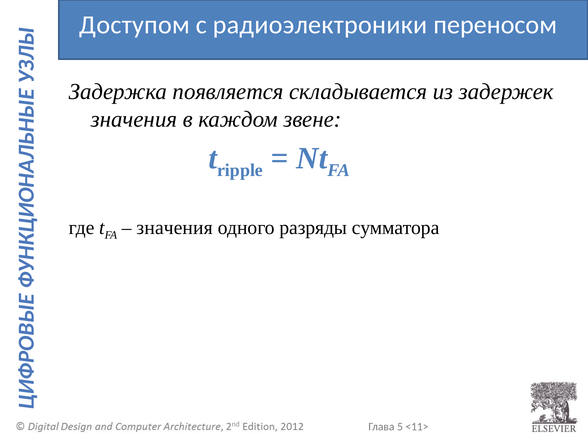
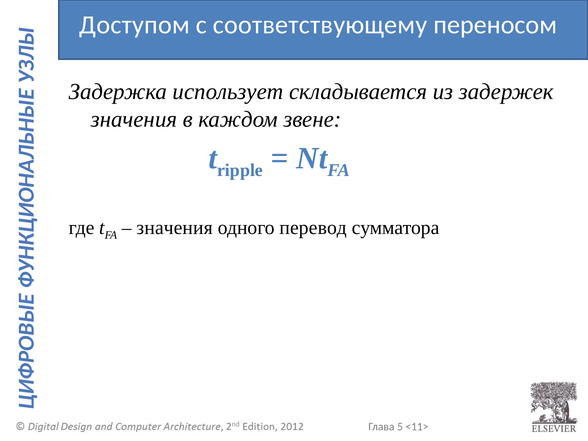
радиоэлектроники: радиоэлектроники -> соответствующему
появляется: появляется -> использует
разряды: разряды -> перевод
